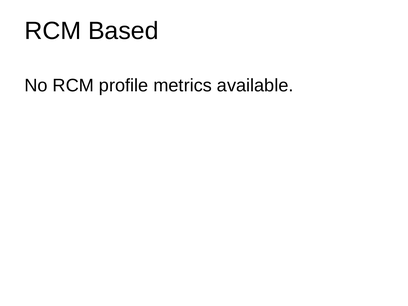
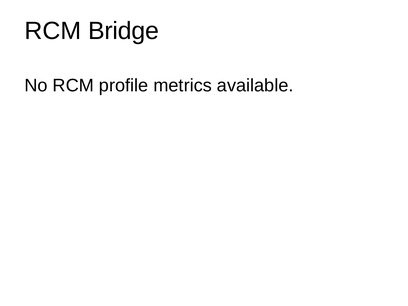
Based: Based -> Bridge
